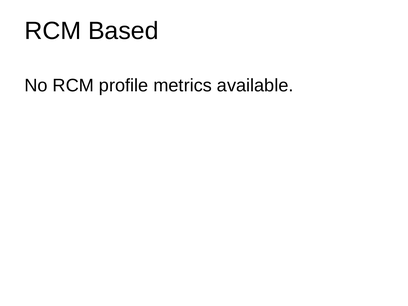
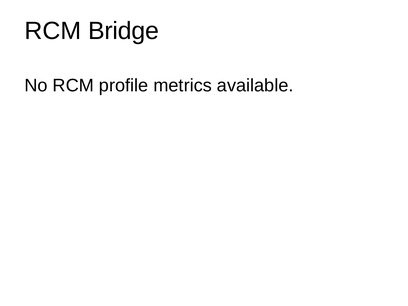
Based: Based -> Bridge
